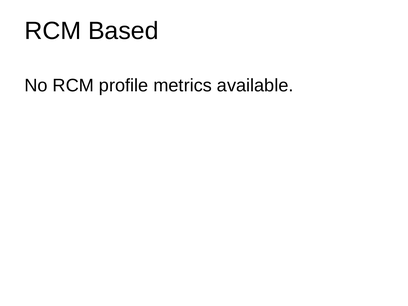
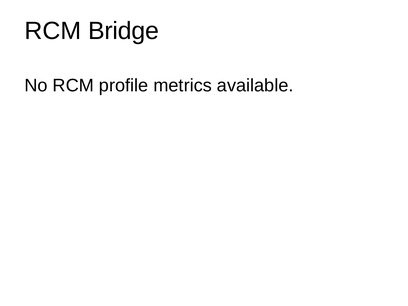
Based: Based -> Bridge
